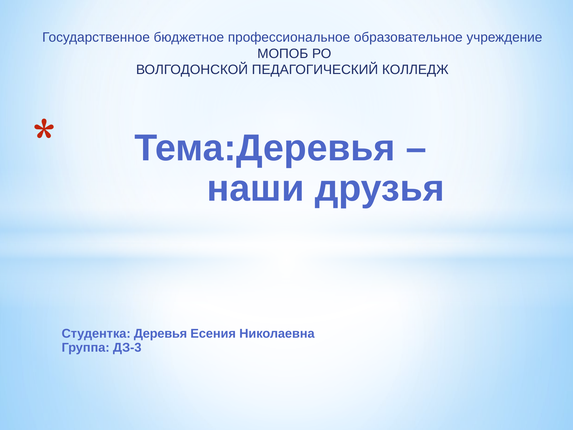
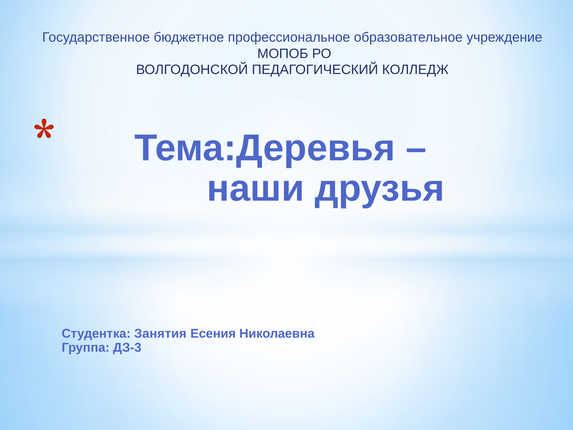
Деревья: Деревья -> Занятия
